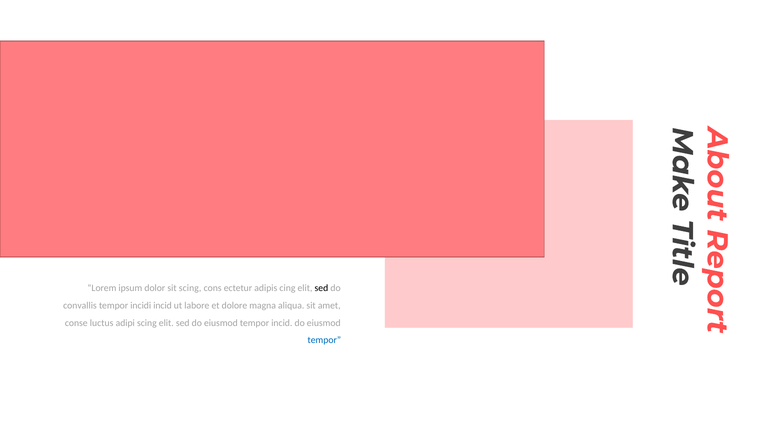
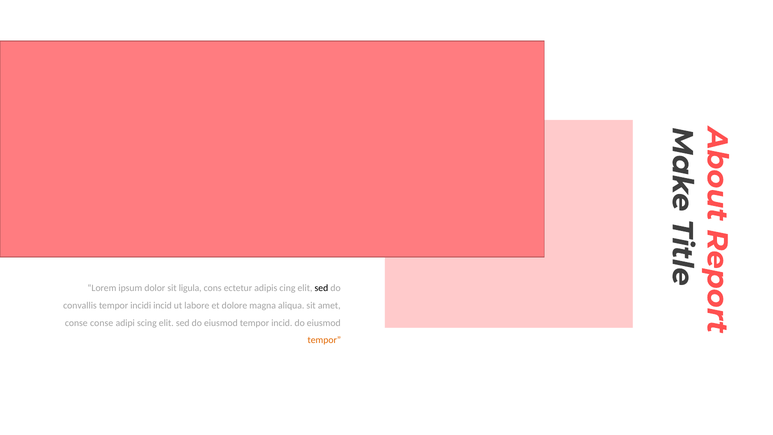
sit scing: scing -> ligula
conse luctus: luctus -> conse
tempor at (324, 340) colour: blue -> orange
